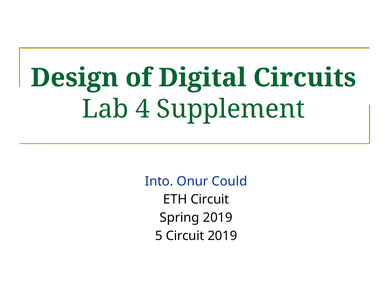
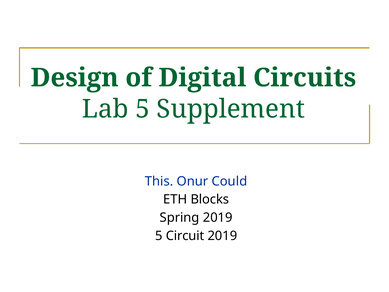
Lab 4: 4 -> 5
Into: Into -> This
ETH Circuit: Circuit -> Blocks
